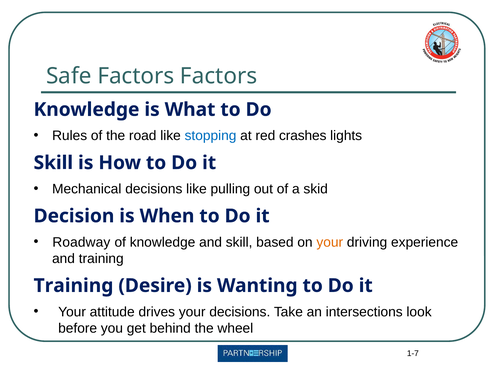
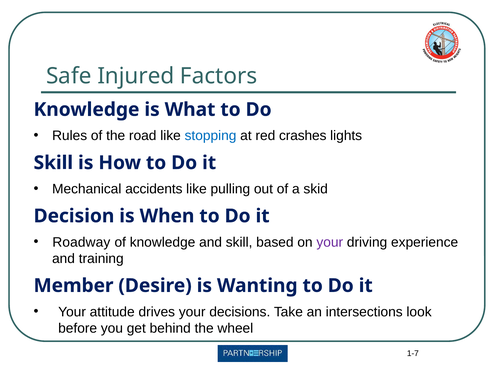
Safe Factors: Factors -> Injured
Mechanical decisions: decisions -> accidents
your at (330, 242) colour: orange -> purple
Training at (73, 285): Training -> Member
